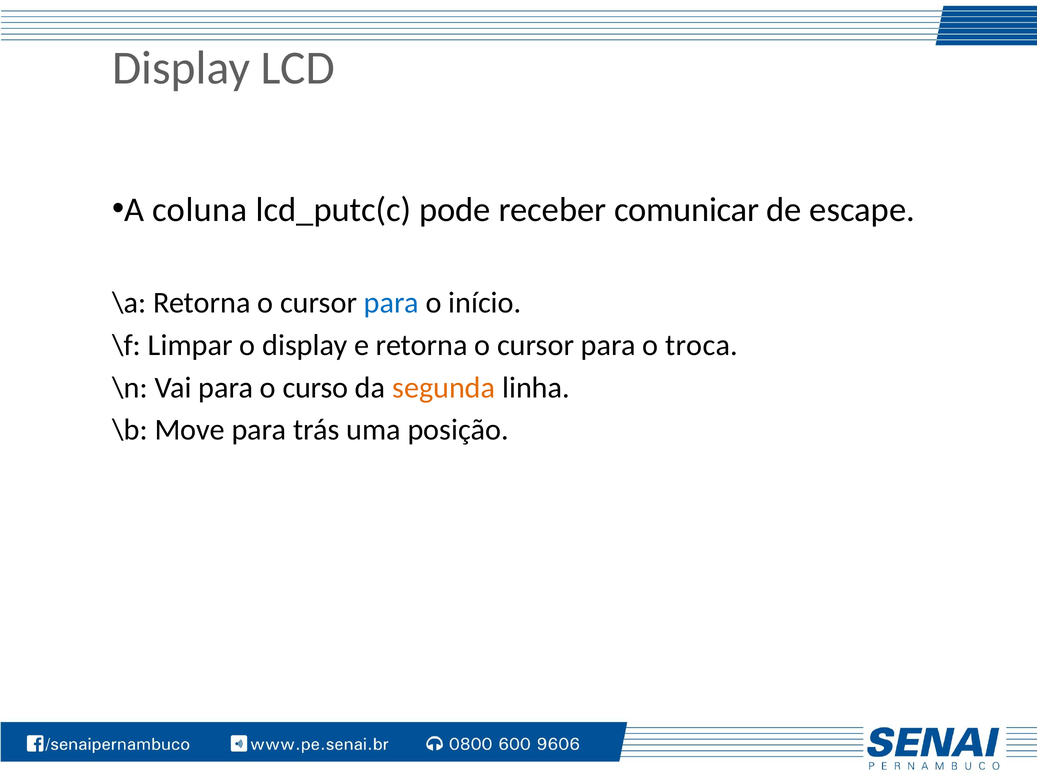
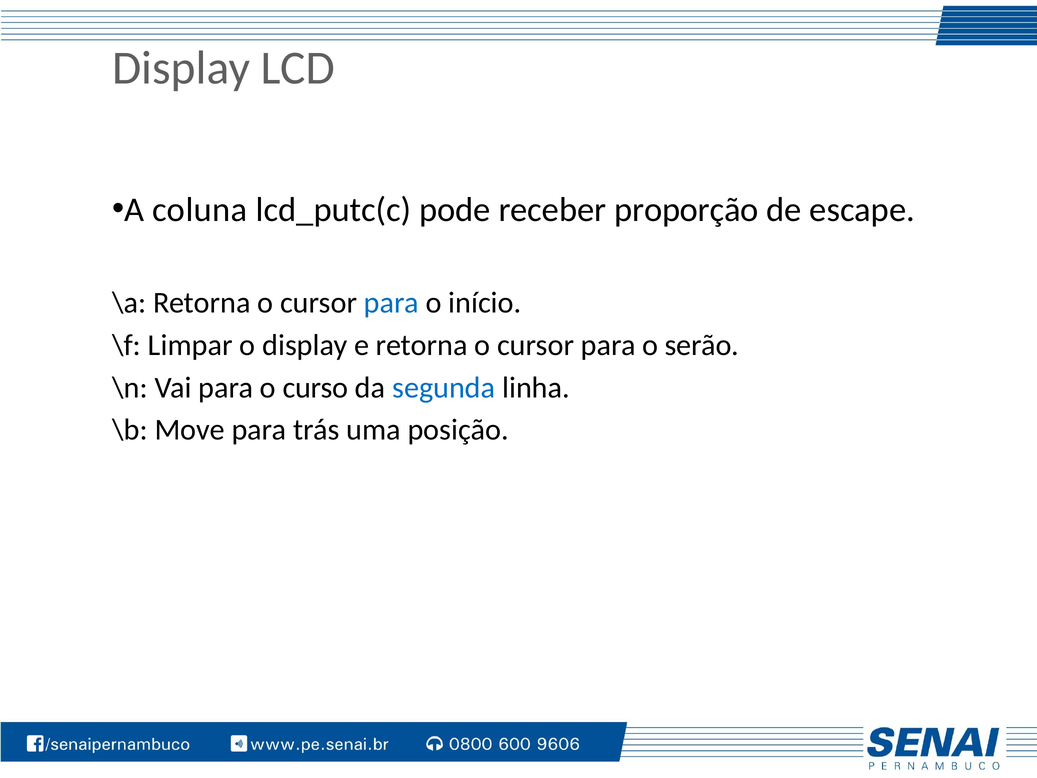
comunicar: comunicar -> proporção
troca: troca -> serão
segunda colour: orange -> blue
